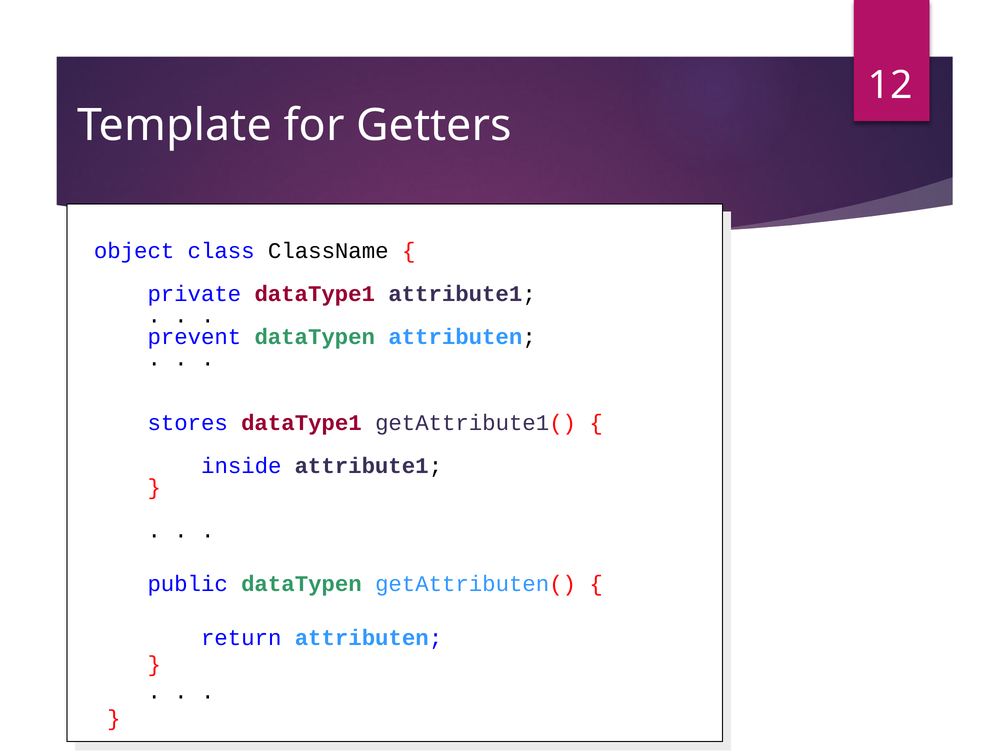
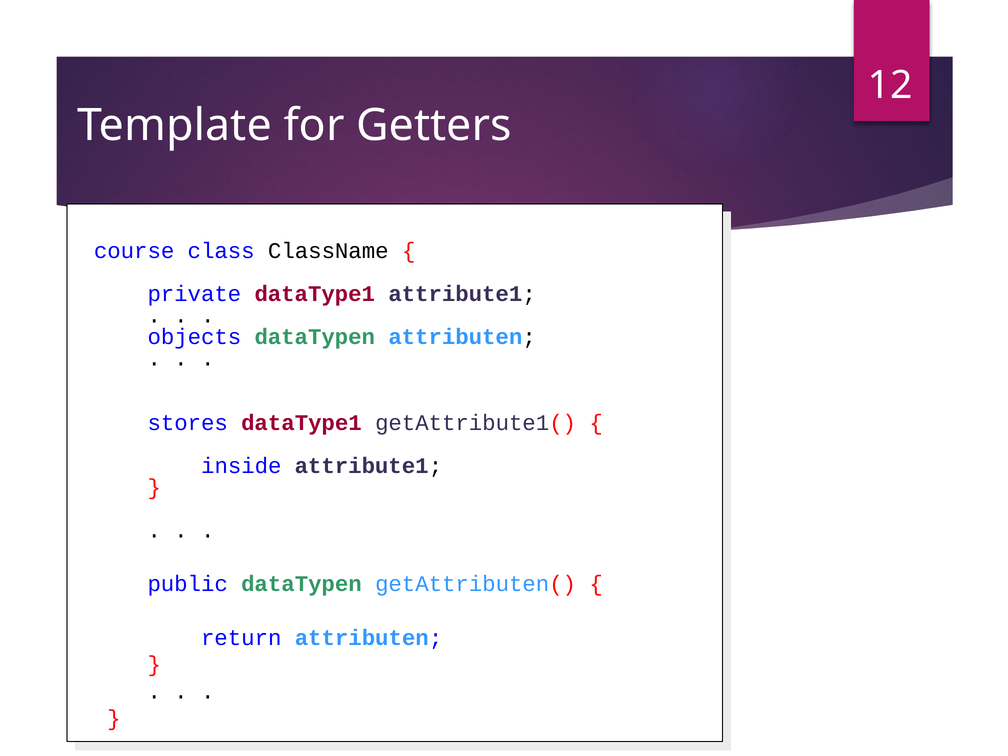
object: object -> course
prevent: prevent -> objects
